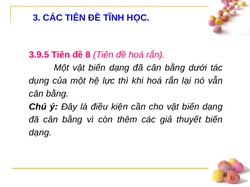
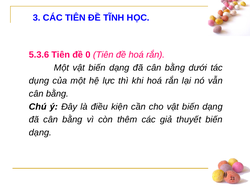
3.9.5: 3.9.5 -> 5.3.6
8: 8 -> 0
